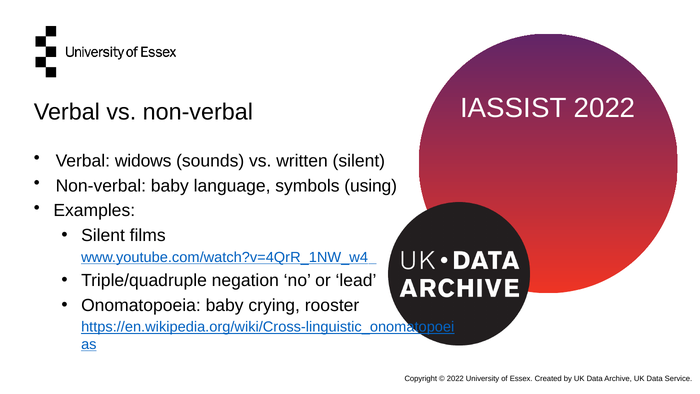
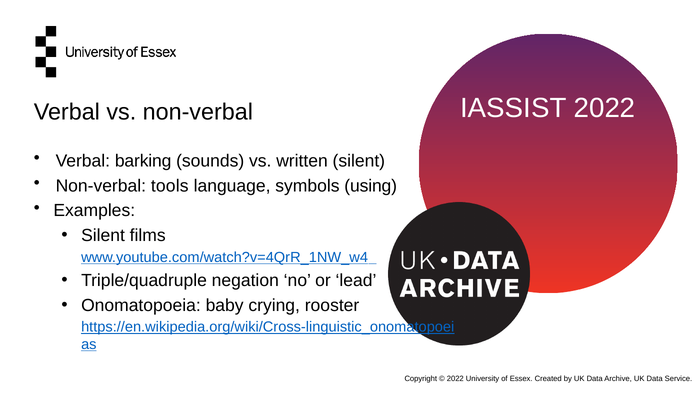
widows: widows -> barking
Non-verbal baby: baby -> tools
